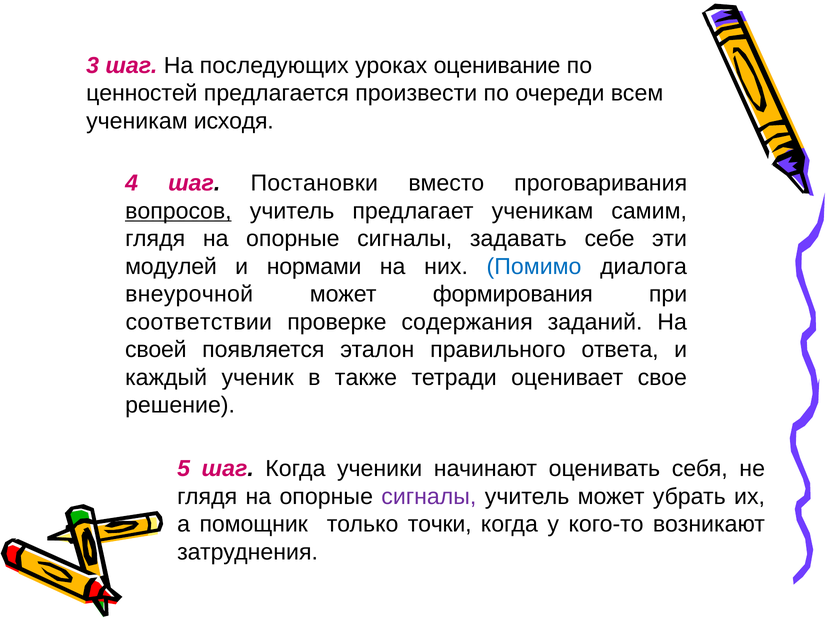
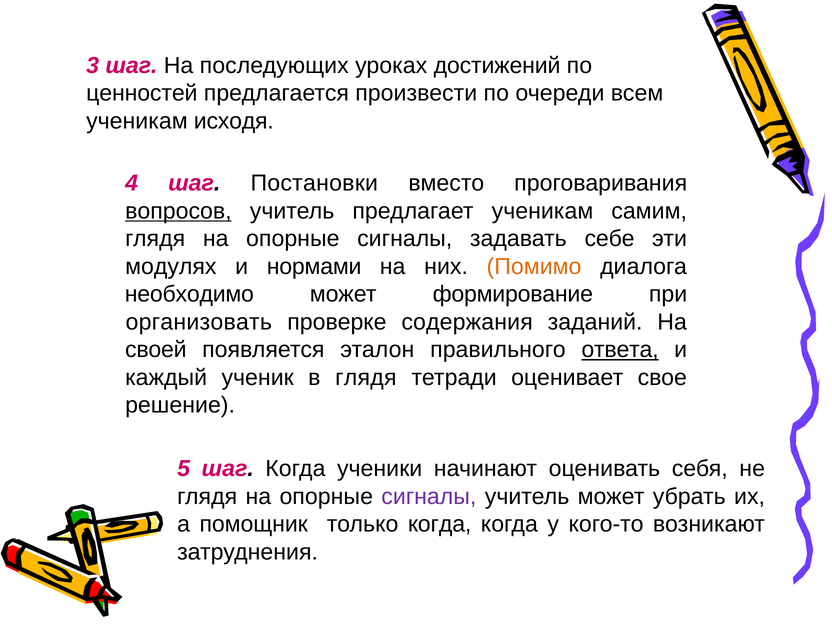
оценивание: оценивание -> достижений
модулей: модулей -> модулях
Помимо colour: blue -> orange
внеурочной: внеурочной -> необходимо
формирования: формирования -> формирование
соответствии: соответствии -> организовать
ответа underline: none -> present
в также: также -> глядя
только точки: точки -> когда
